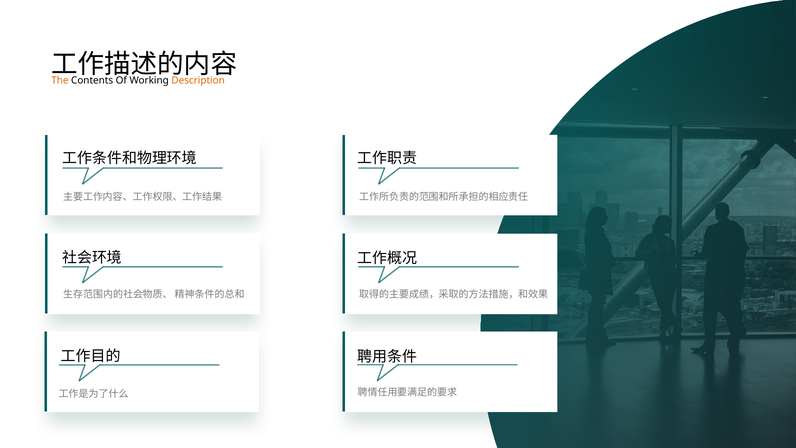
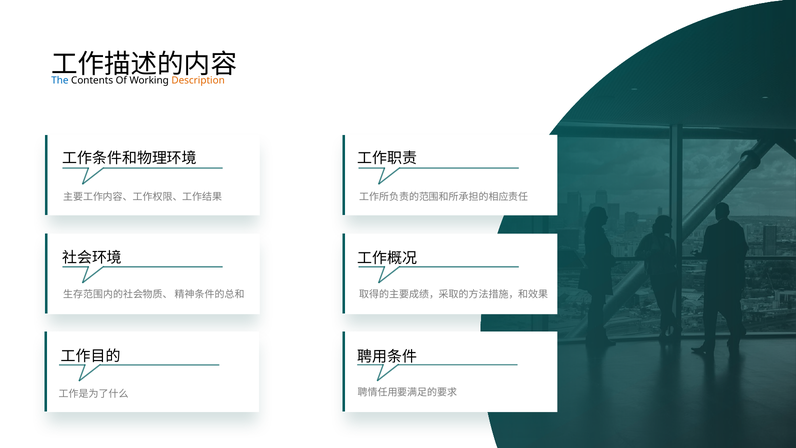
The colour: orange -> blue
